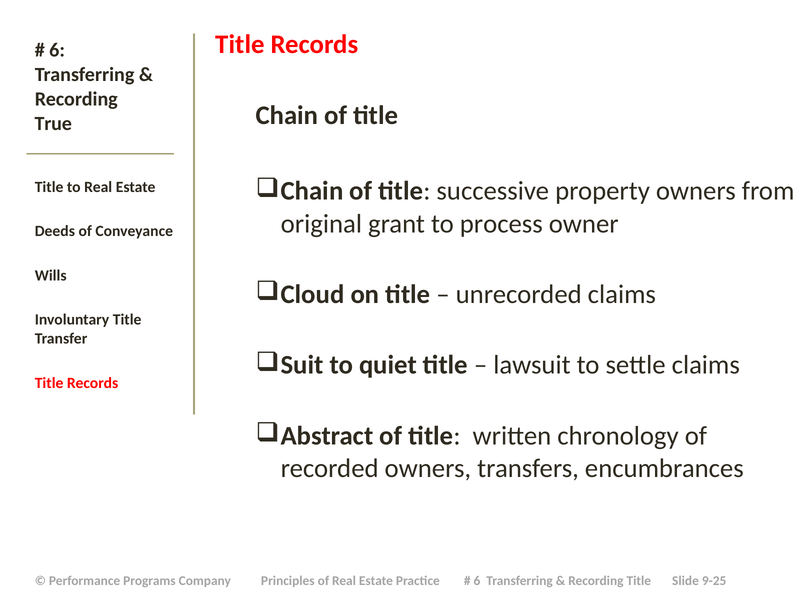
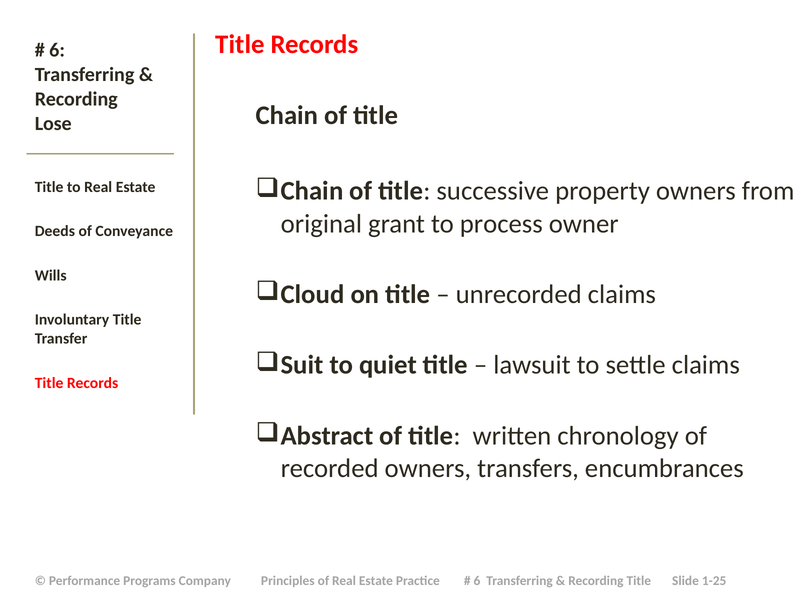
True: True -> Lose
9-25: 9-25 -> 1-25
